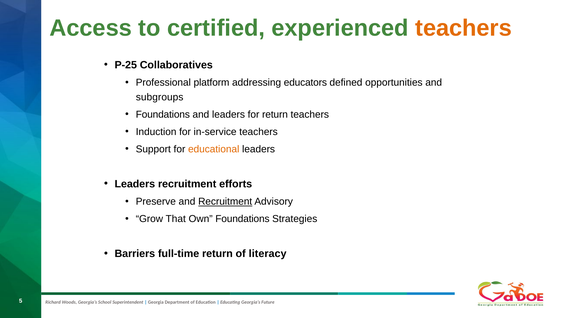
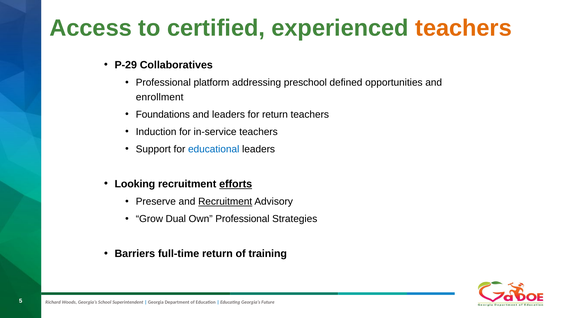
P-25: P-25 -> P-29
educators: educators -> preschool
subgroups: subgroups -> enrollment
educational colour: orange -> blue
Leaders at (135, 184): Leaders -> Looking
efforts underline: none -> present
That: That -> Dual
Own Foundations: Foundations -> Professional
literacy: literacy -> training
